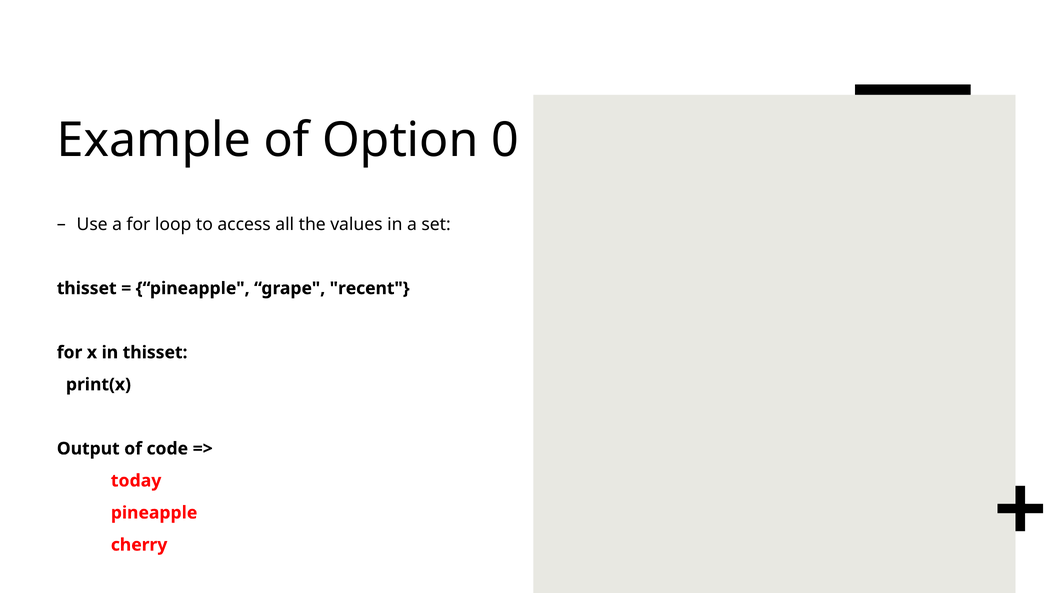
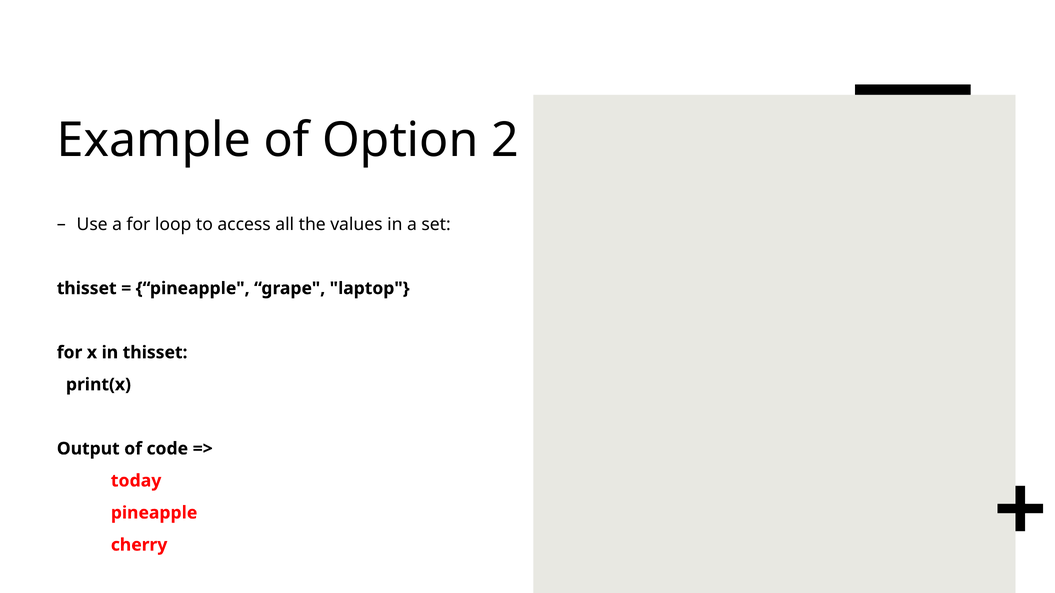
0: 0 -> 2
recent: recent -> laptop
